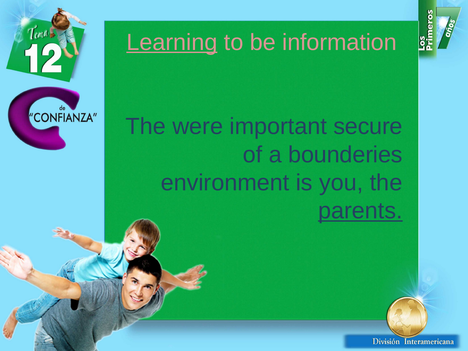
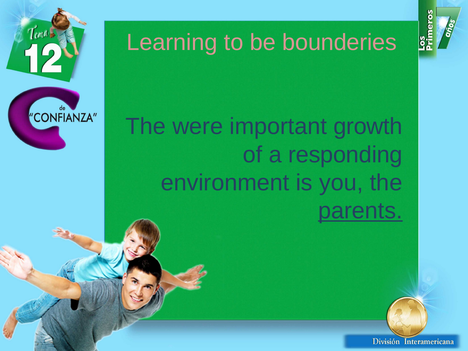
Learning underline: present -> none
information: information -> bounderies
secure: secure -> growth
bounderies: bounderies -> responding
